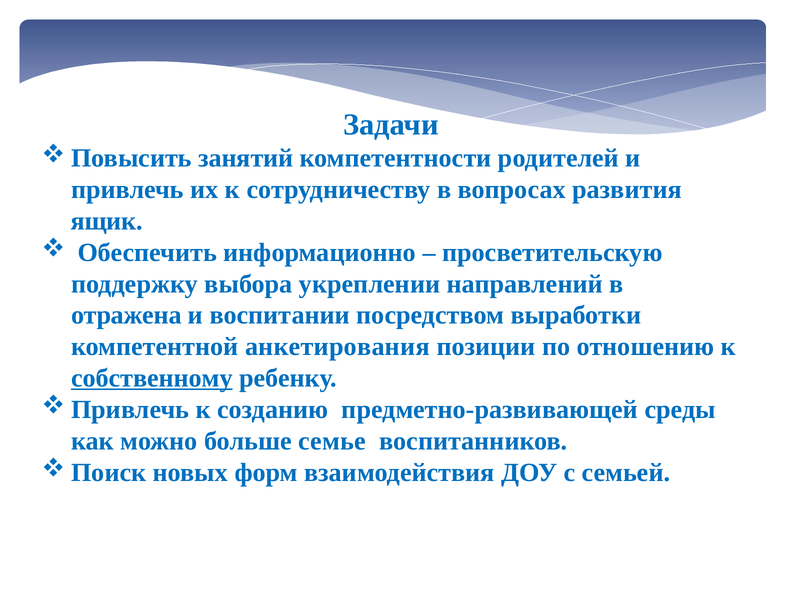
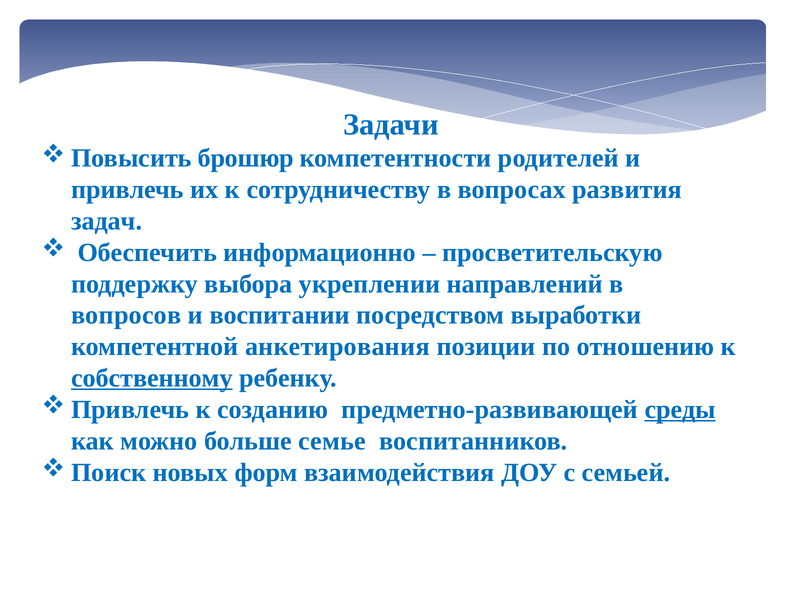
занятий: занятий -> брошюр
ящик: ящик -> задач
отражена: отражена -> вопросов
среды underline: none -> present
